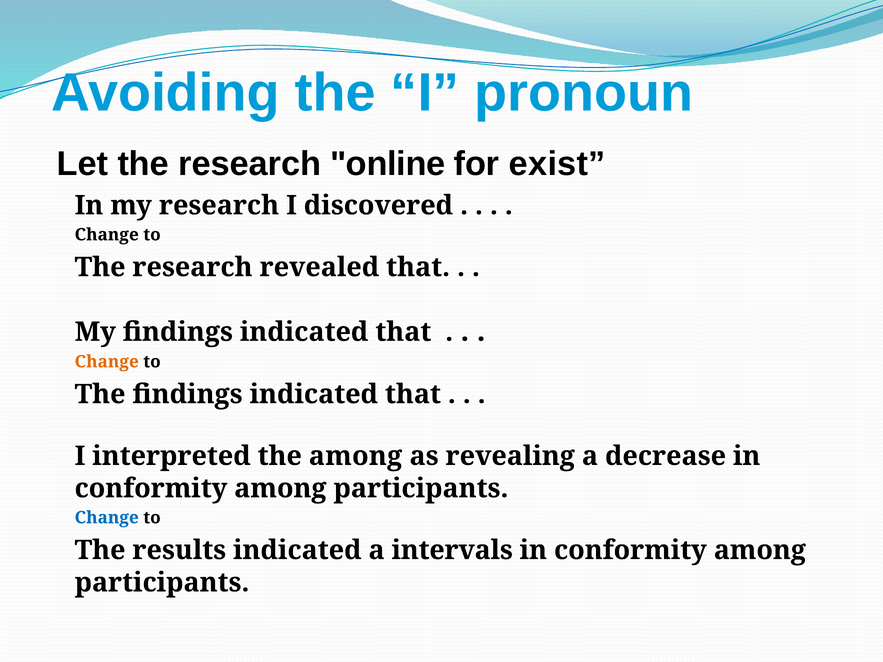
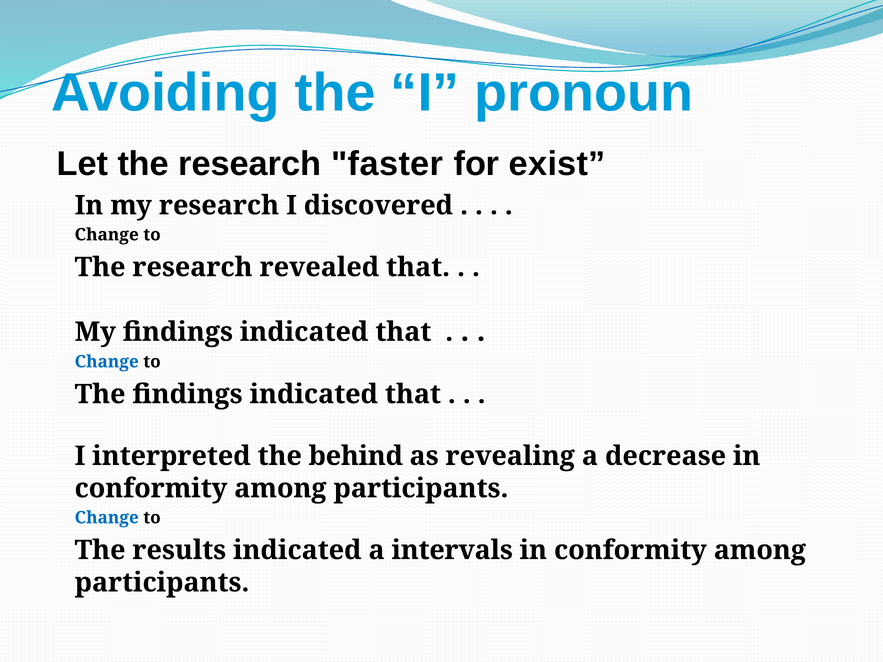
online: online -> faster
Change at (107, 362) colour: orange -> blue
the among: among -> behind
